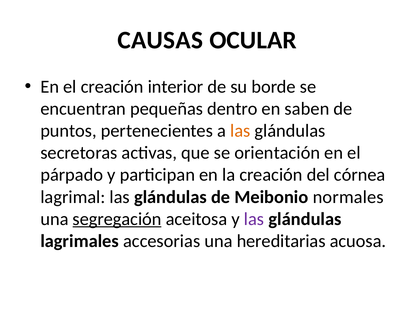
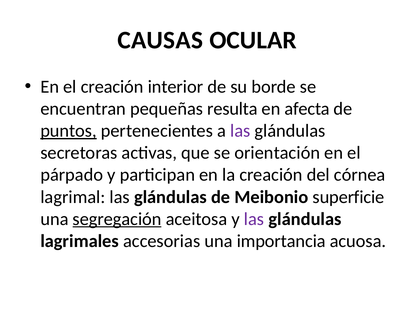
dentro: dentro -> resulta
saben: saben -> afecta
puntos underline: none -> present
las at (240, 131) colour: orange -> purple
normales: normales -> superficie
hereditarias: hereditarias -> importancia
